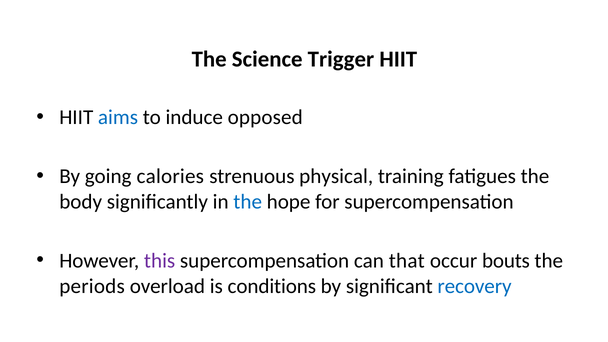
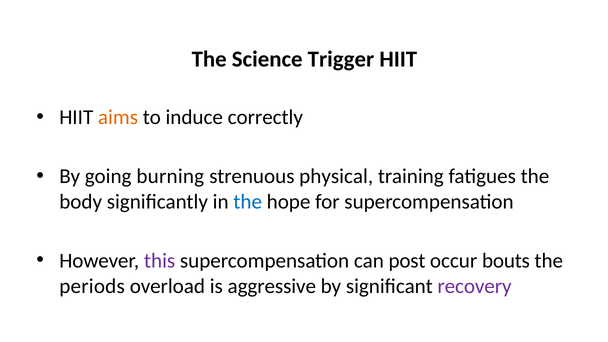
aims colour: blue -> orange
opposed: opposed -> correctly
calories: calories -> burning
that: that -> post
conditions: conditions -> aggressive
recovery colour: blue -> purple
